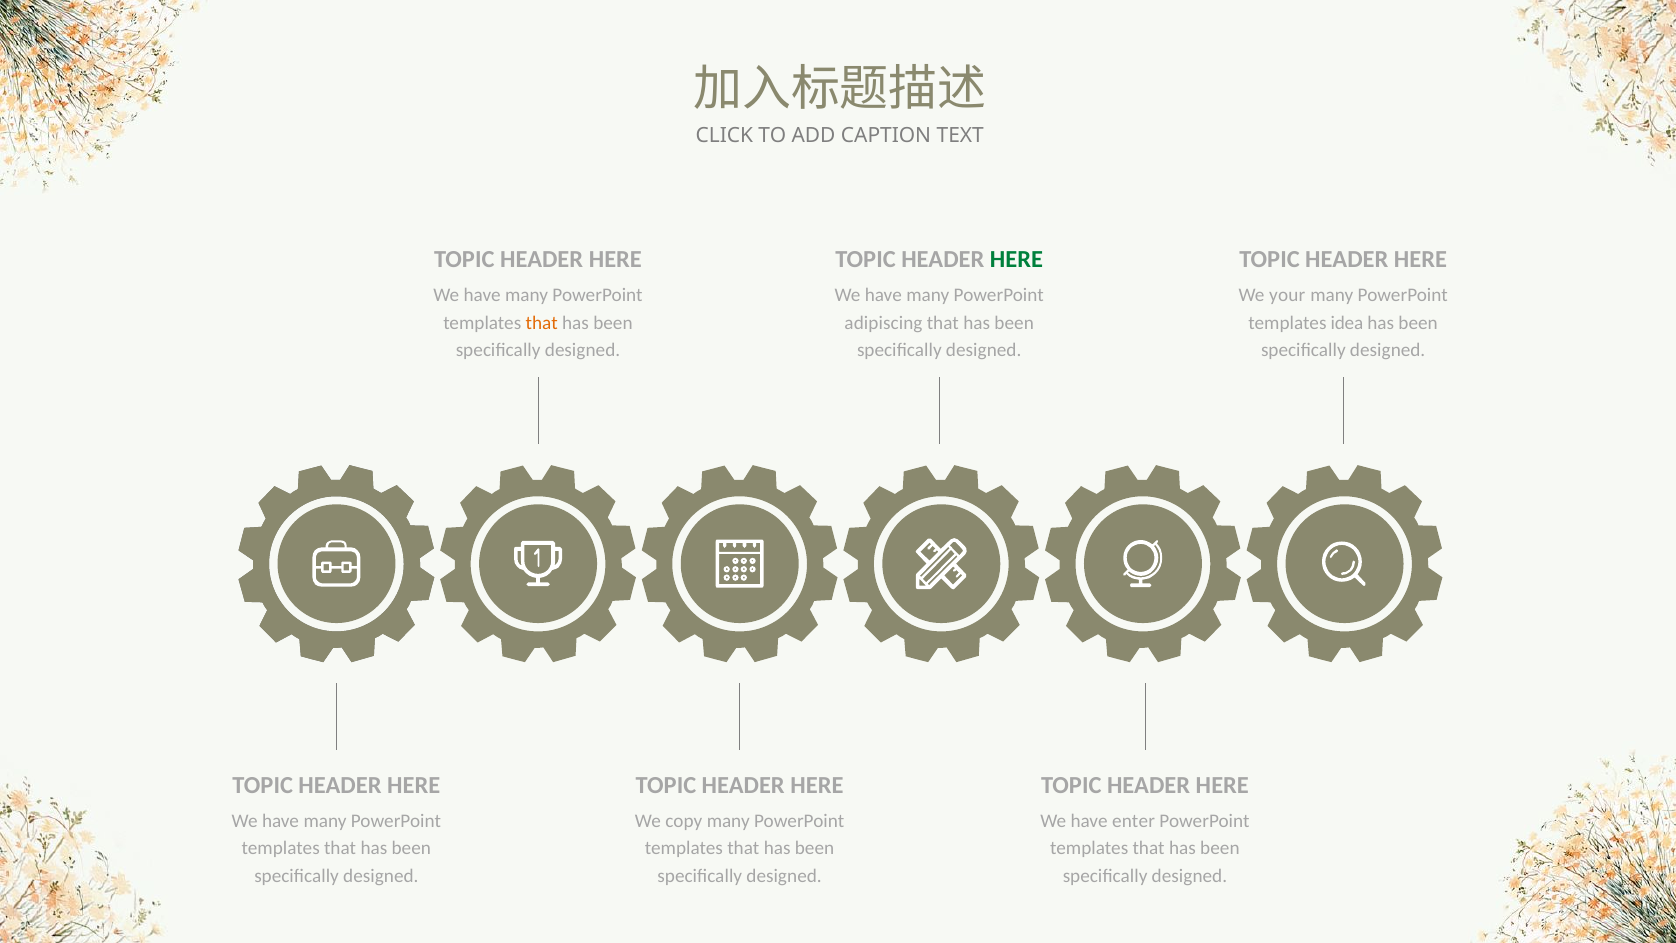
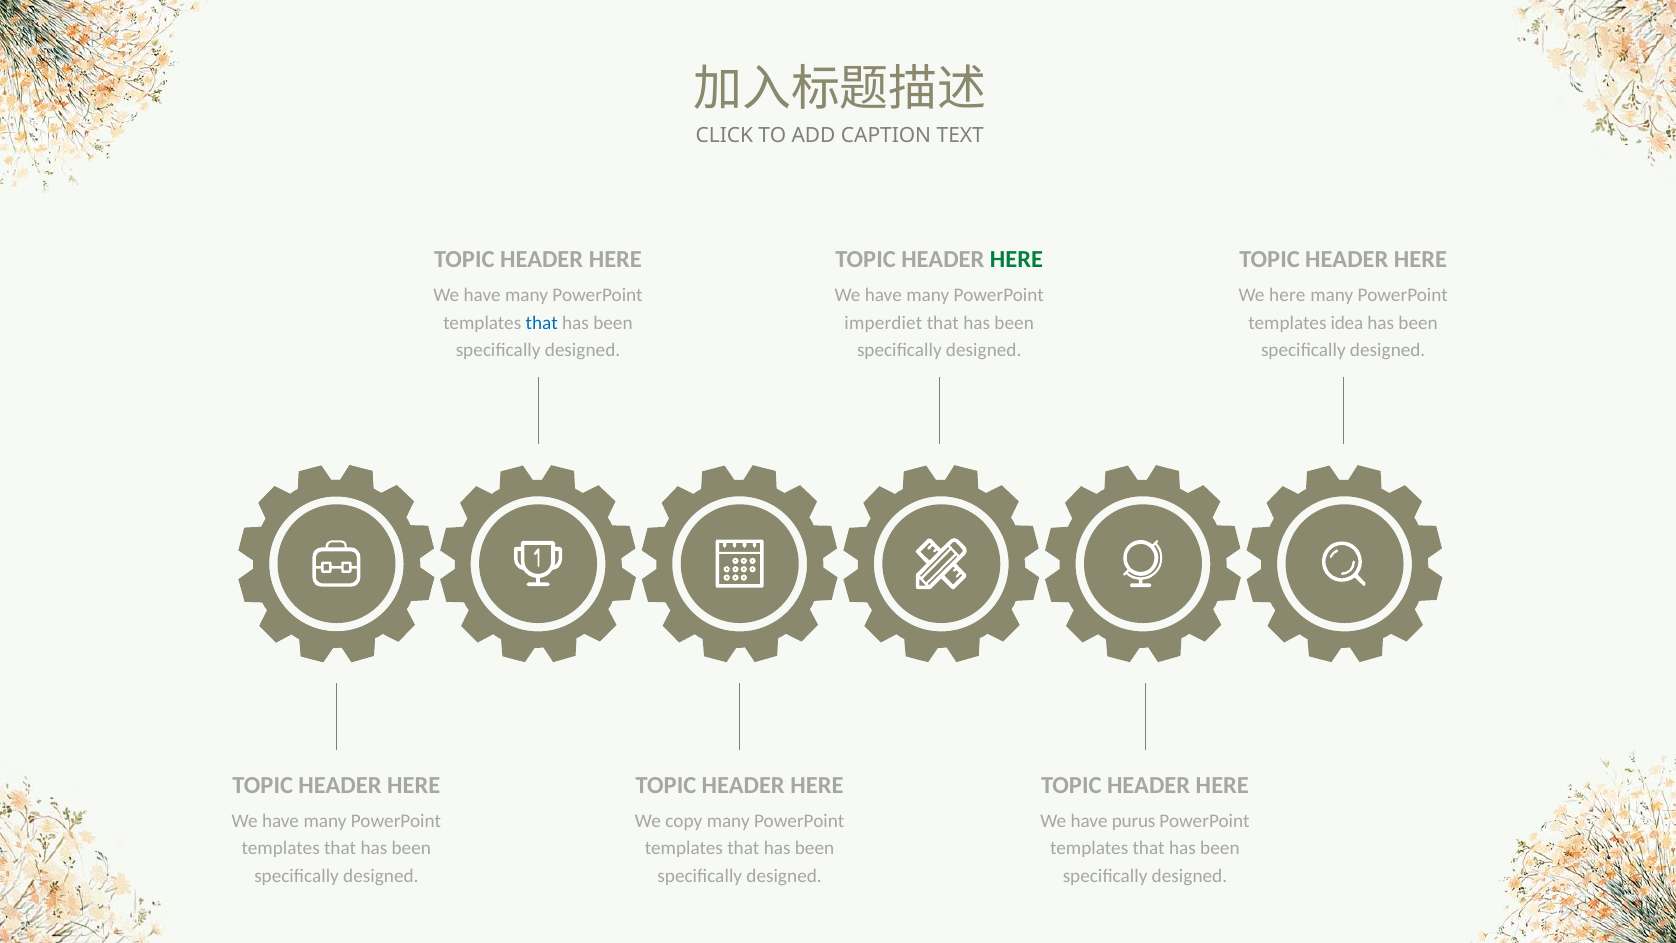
We your: your -> here
that at (542, 323) colour: orange -> blue
adipiscing: adipiscing -> imperdiet
enter: enter -> purus
